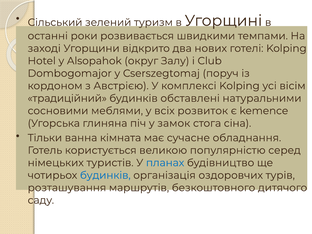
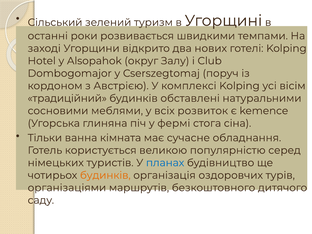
замок: замок -> фермі
будинків at (105, 175) colour: blue -> orange
розташування: розташування -> організаціями
